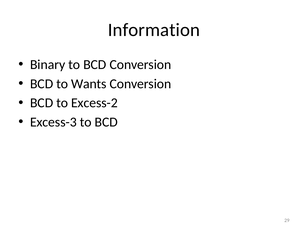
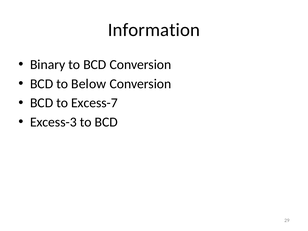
Wants: Wants -> Below
Excess-2: Excess-2 -> Excess-7
